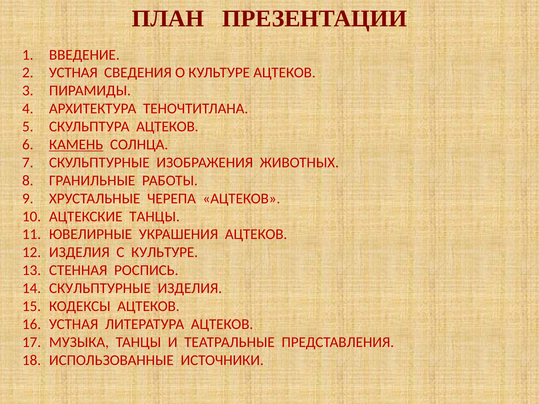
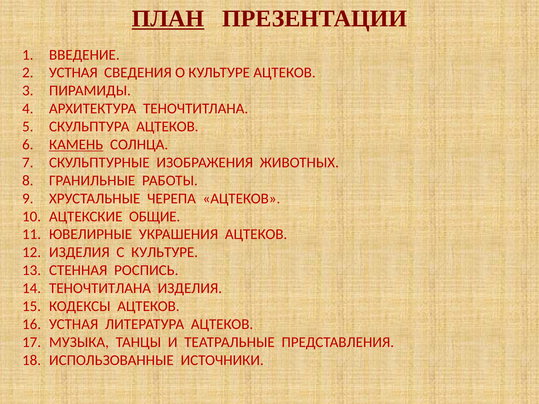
ПЛАН underline: none -> present
АЦТЕКСКИЕ ТАНЦЫ: ТАНЦЫ -> ОБЩИЕ
СКУЛЬПТУРНЫЕ at (100, 288): СКУЛЬПТУРНЫЕ -> ТЕНОЧТИТЛАНА
